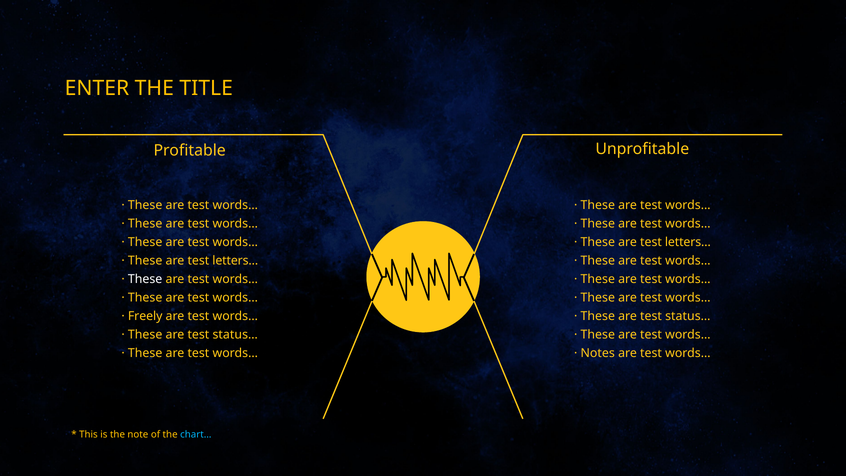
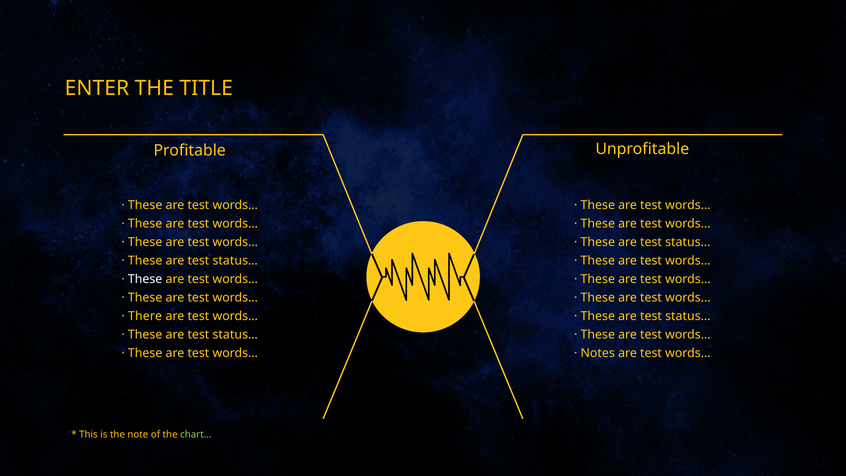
letters… at (688, 242): letters… -> status…
letters… at (235, 261): letters… -> status…
Freely: Freely -> There
chart… colour: light blue -> light green
